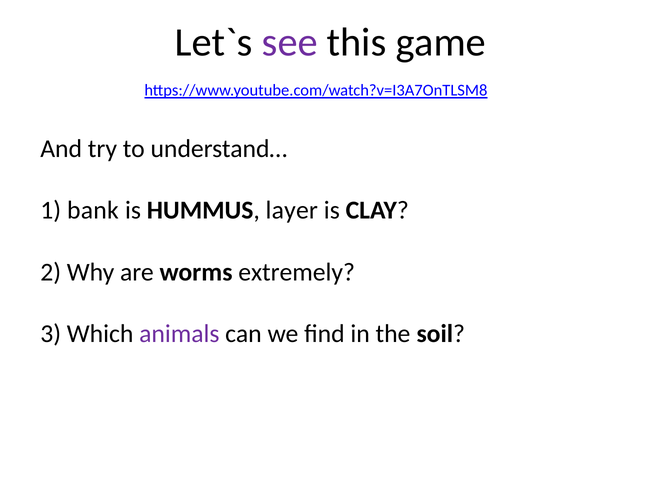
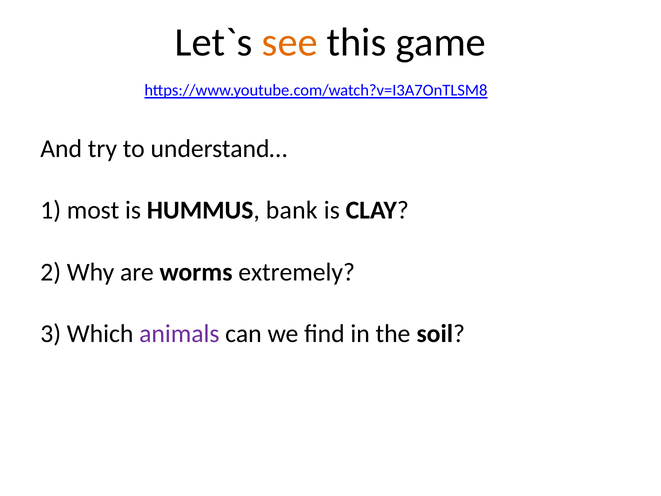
see colour: purple -> orange
bank: bank -> most
layer: layer -> bank
